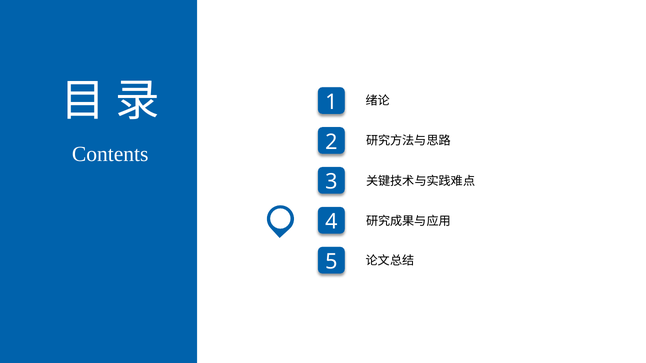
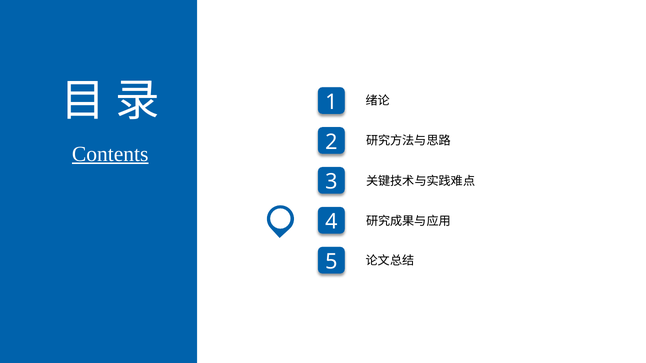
Contents underline: none -> present
